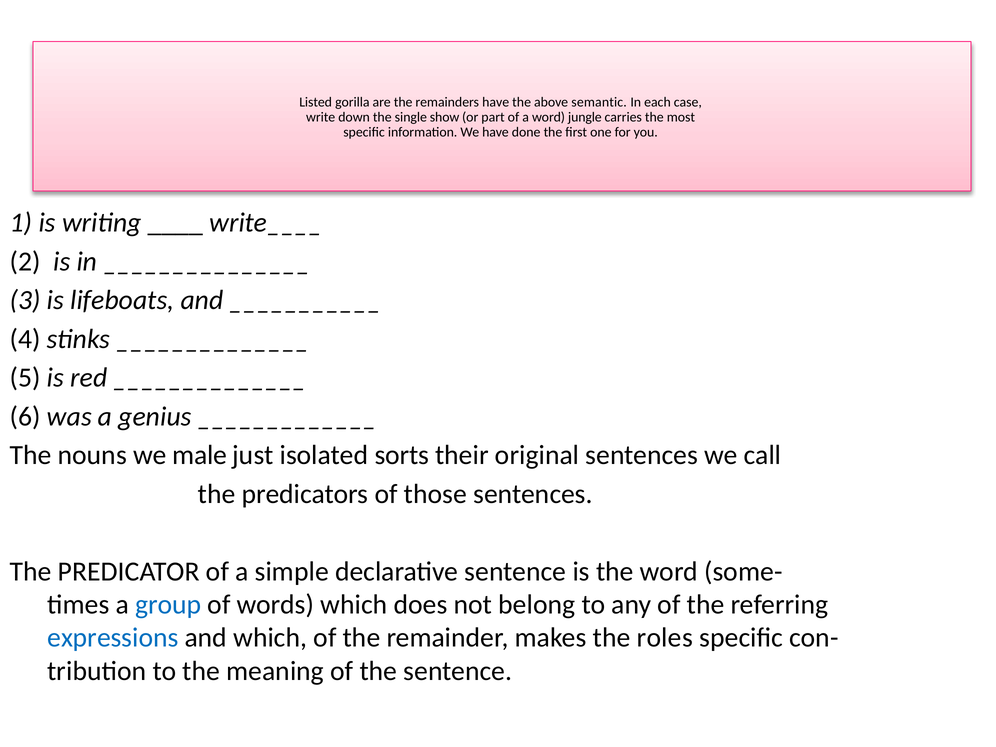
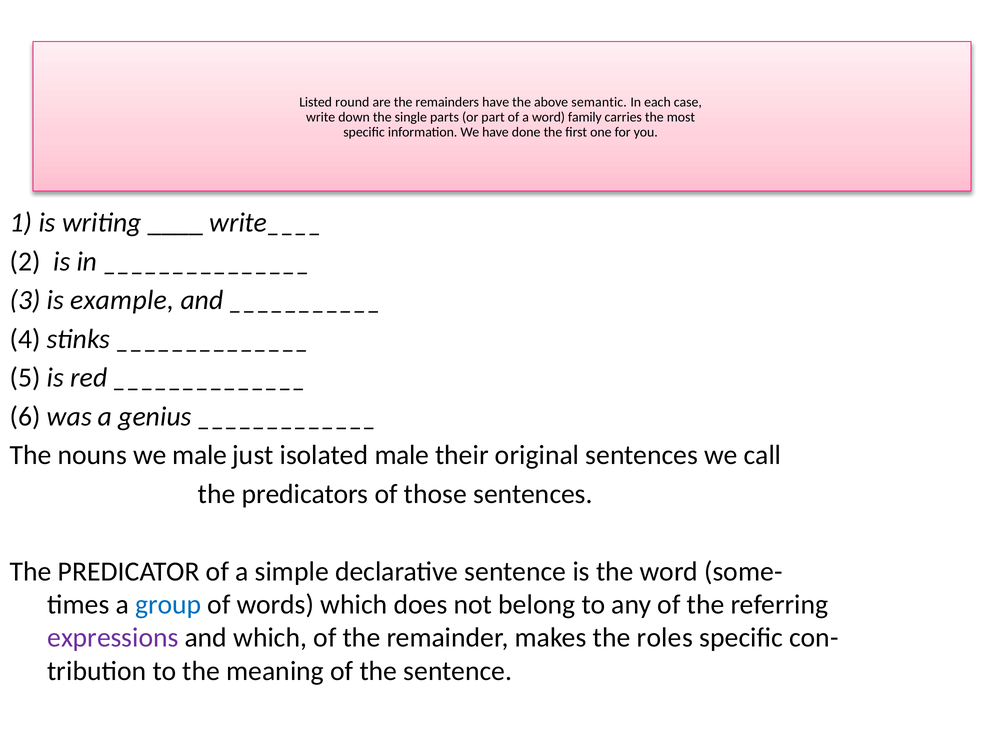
gorilla: gorilla -> round
show: show -> parts
jungle: jungle -> family
lifeboats: lifeboats -> example
isolated sorts: sorts -> male
expressions colour: blue -> purple
